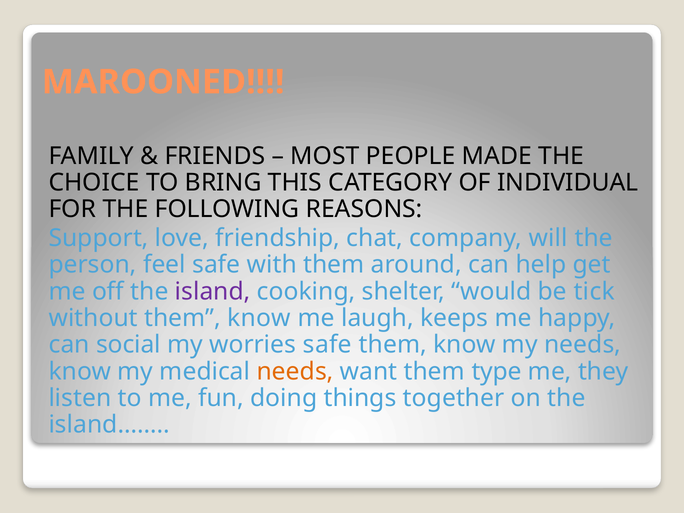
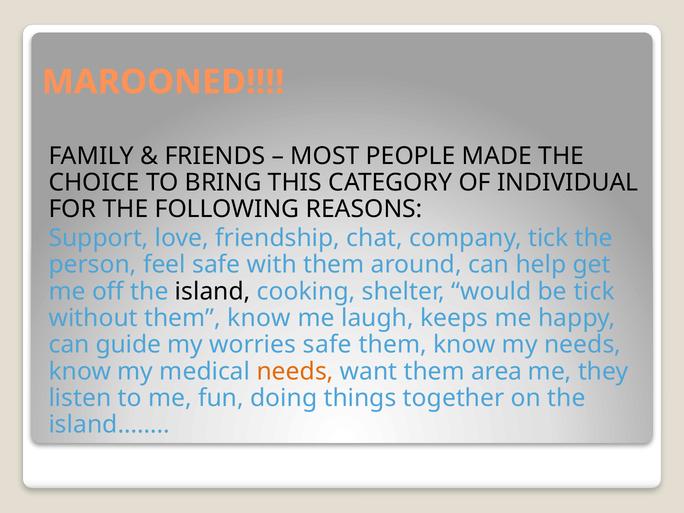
company will: will -> tick
island colour: purple -> black
social: social -> guide
type: type -> area
